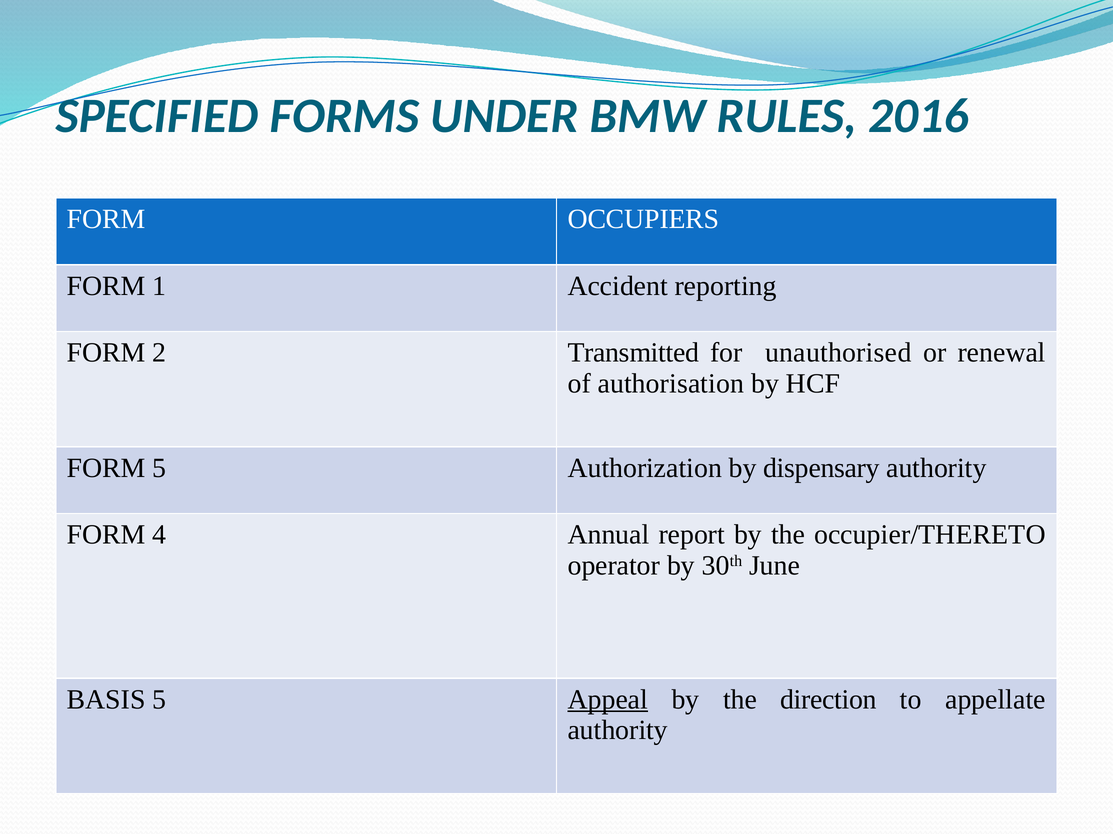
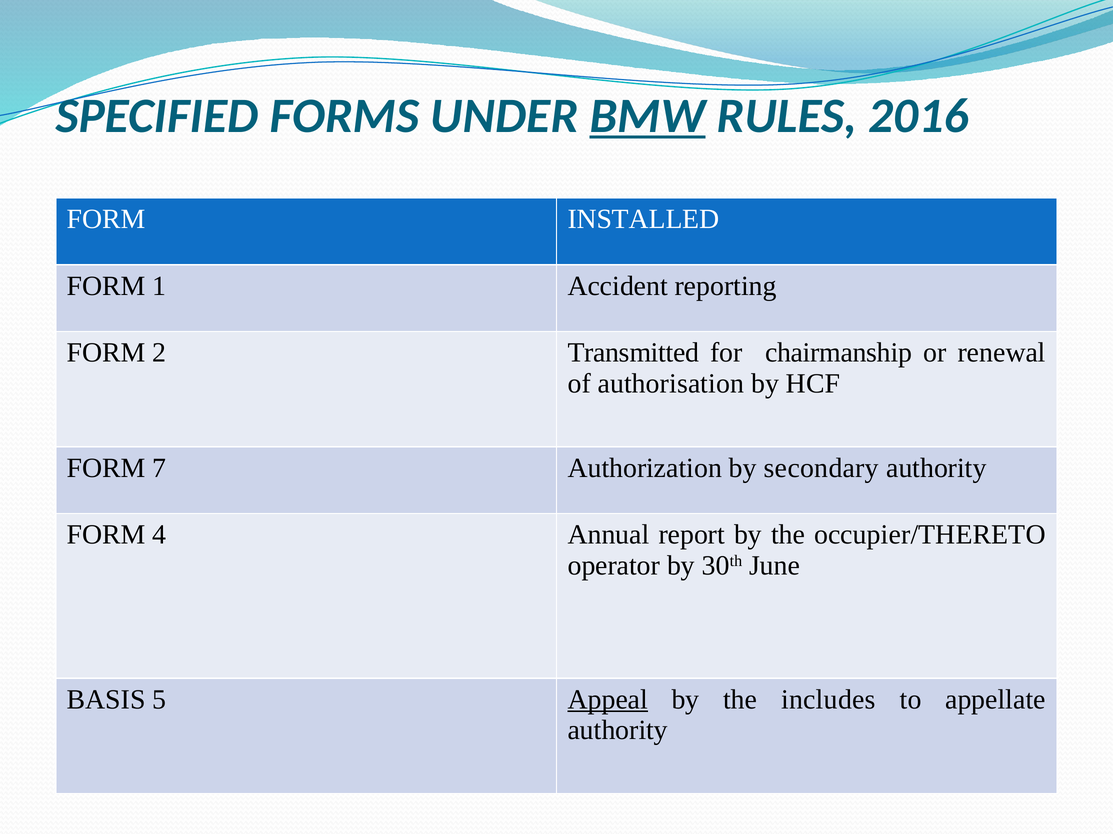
BMW underline: none -> present
OCCUPIERS: OCCUPIERS -> INSTALLED
unauthorised: unauthorised -> chairmanship
FORM 5: 5 -> 7
dispensary: dispensary -> secondary
direction: direction -> includes
